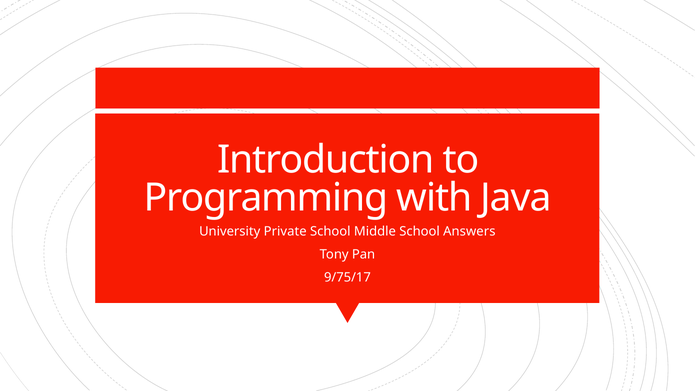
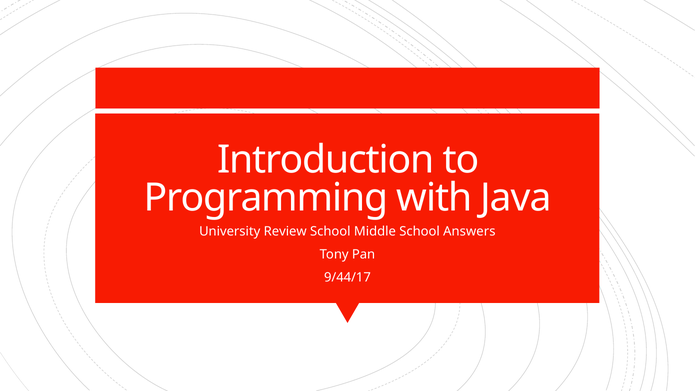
Private: Private -> Review
9/75/17: 9/75/17 -> 9/44/17
